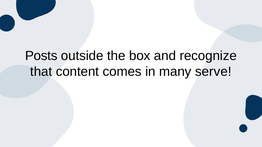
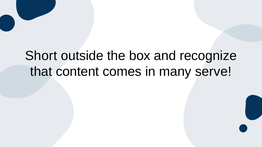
Posts: Posts -> Short
